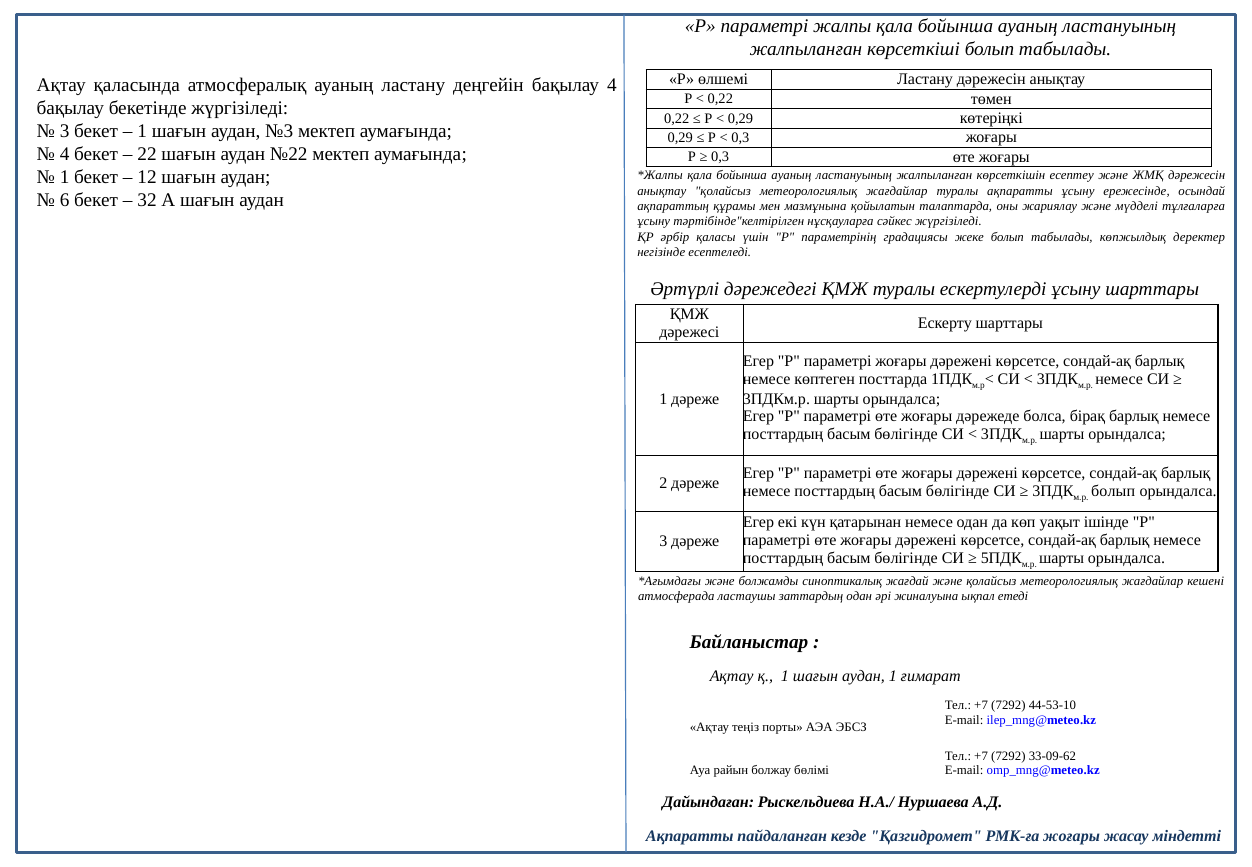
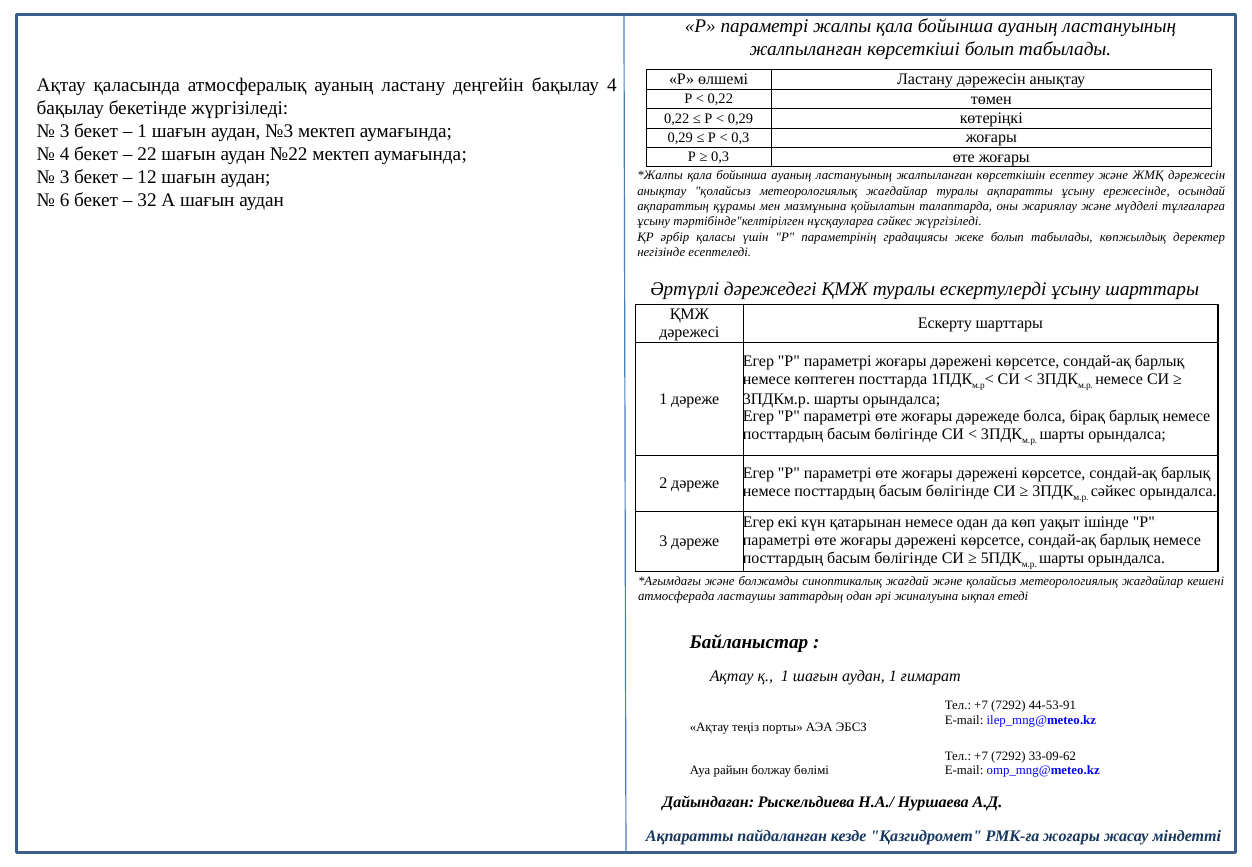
1 at (65, 177): 1 -> 3
болып at (1113, 491): болып -> сәйкес
44-53-10: 44-53-10 -> 44-53-91
